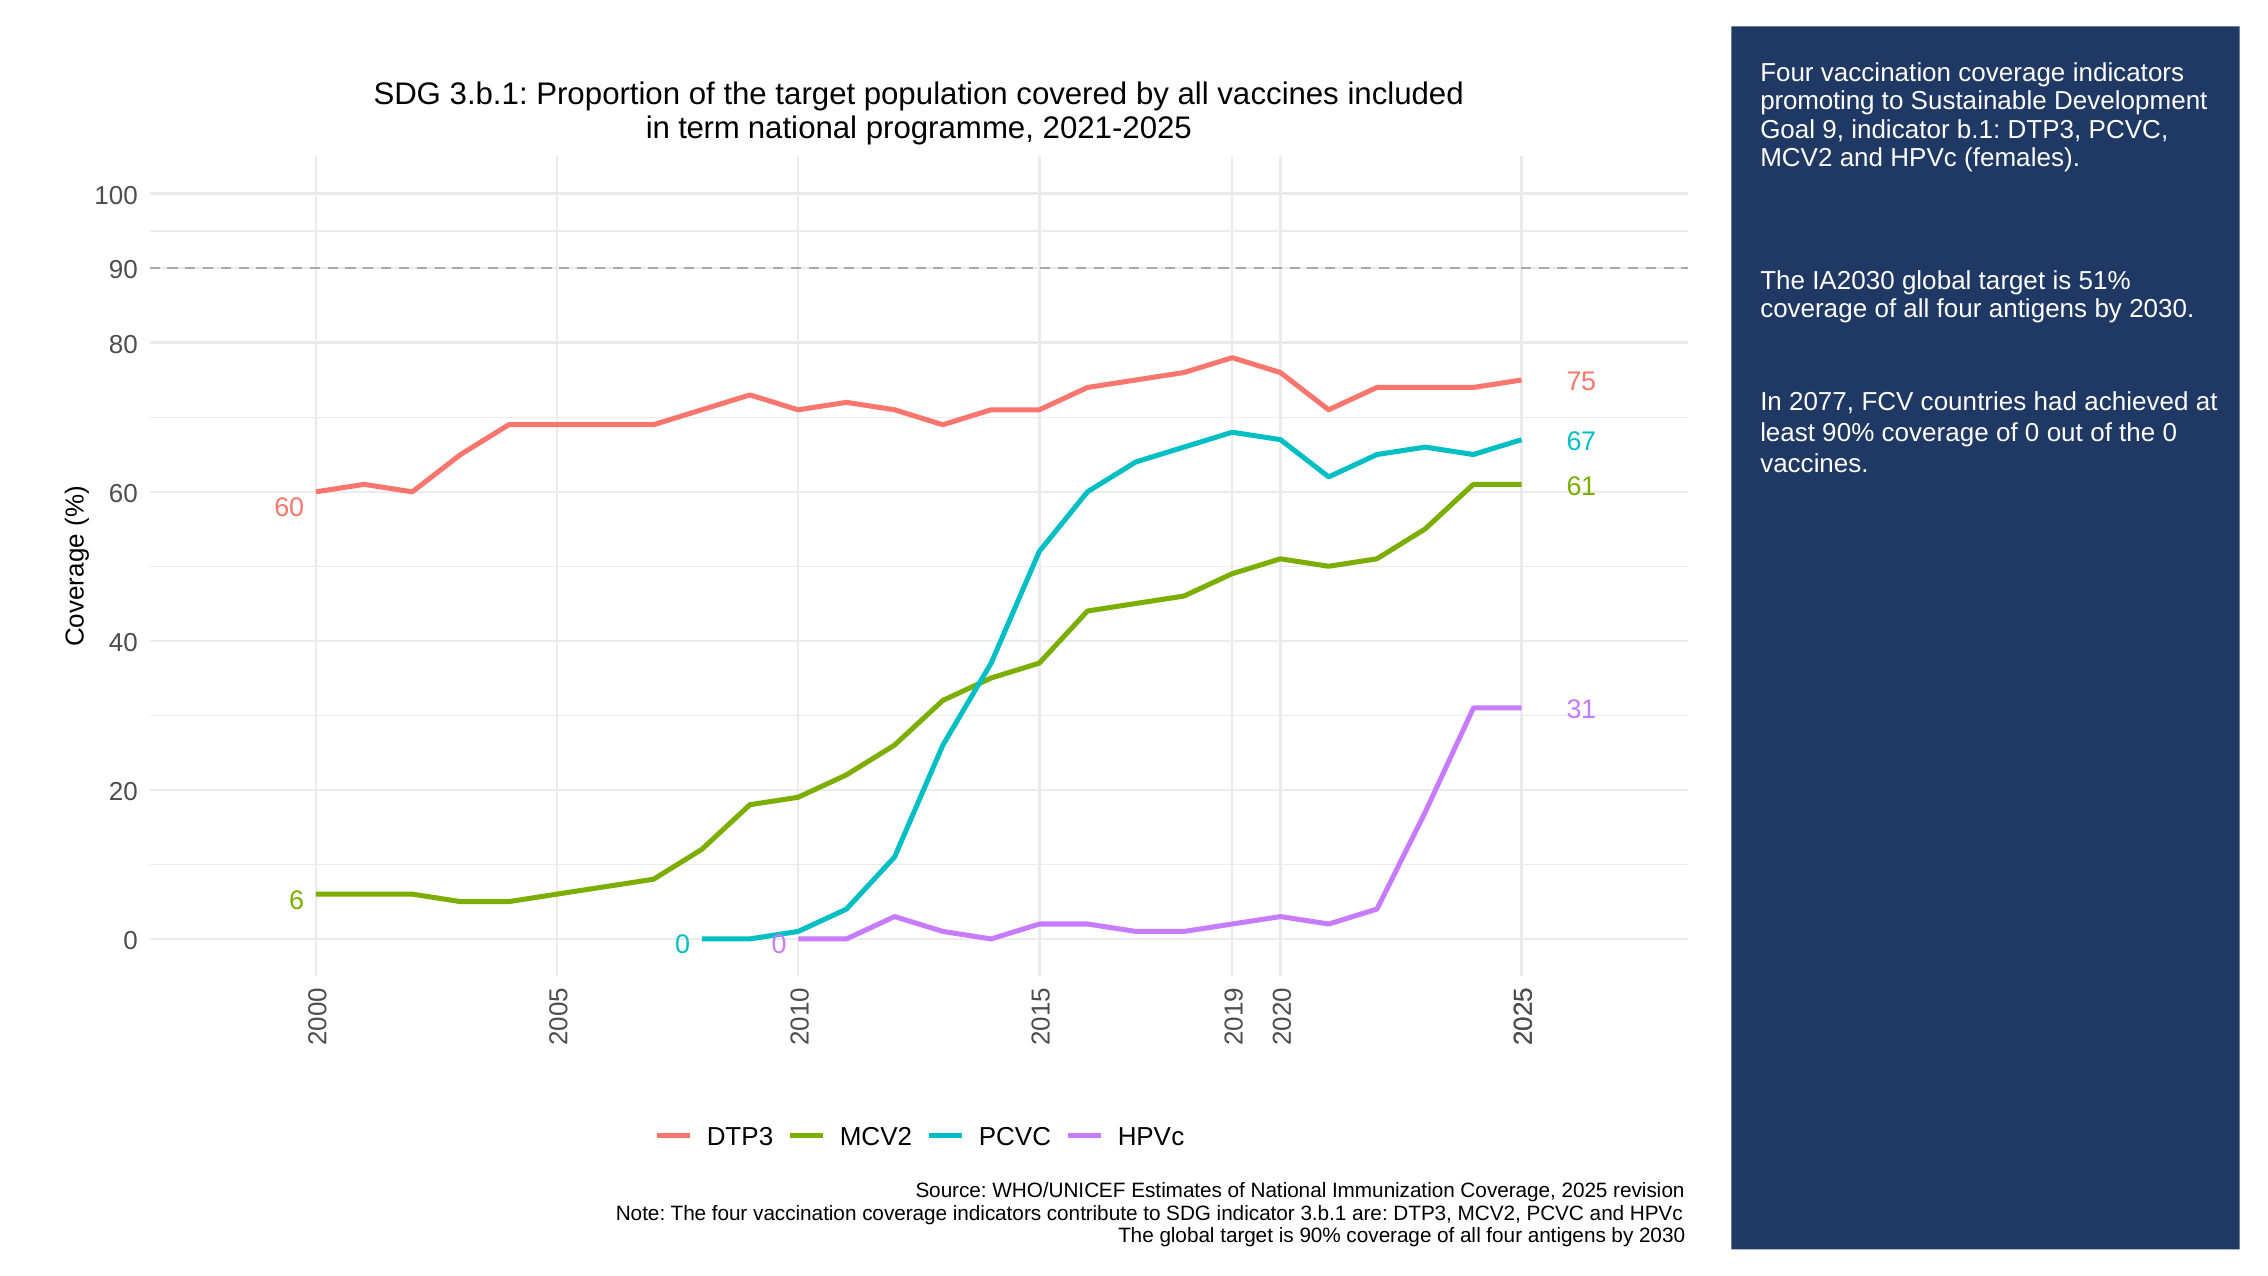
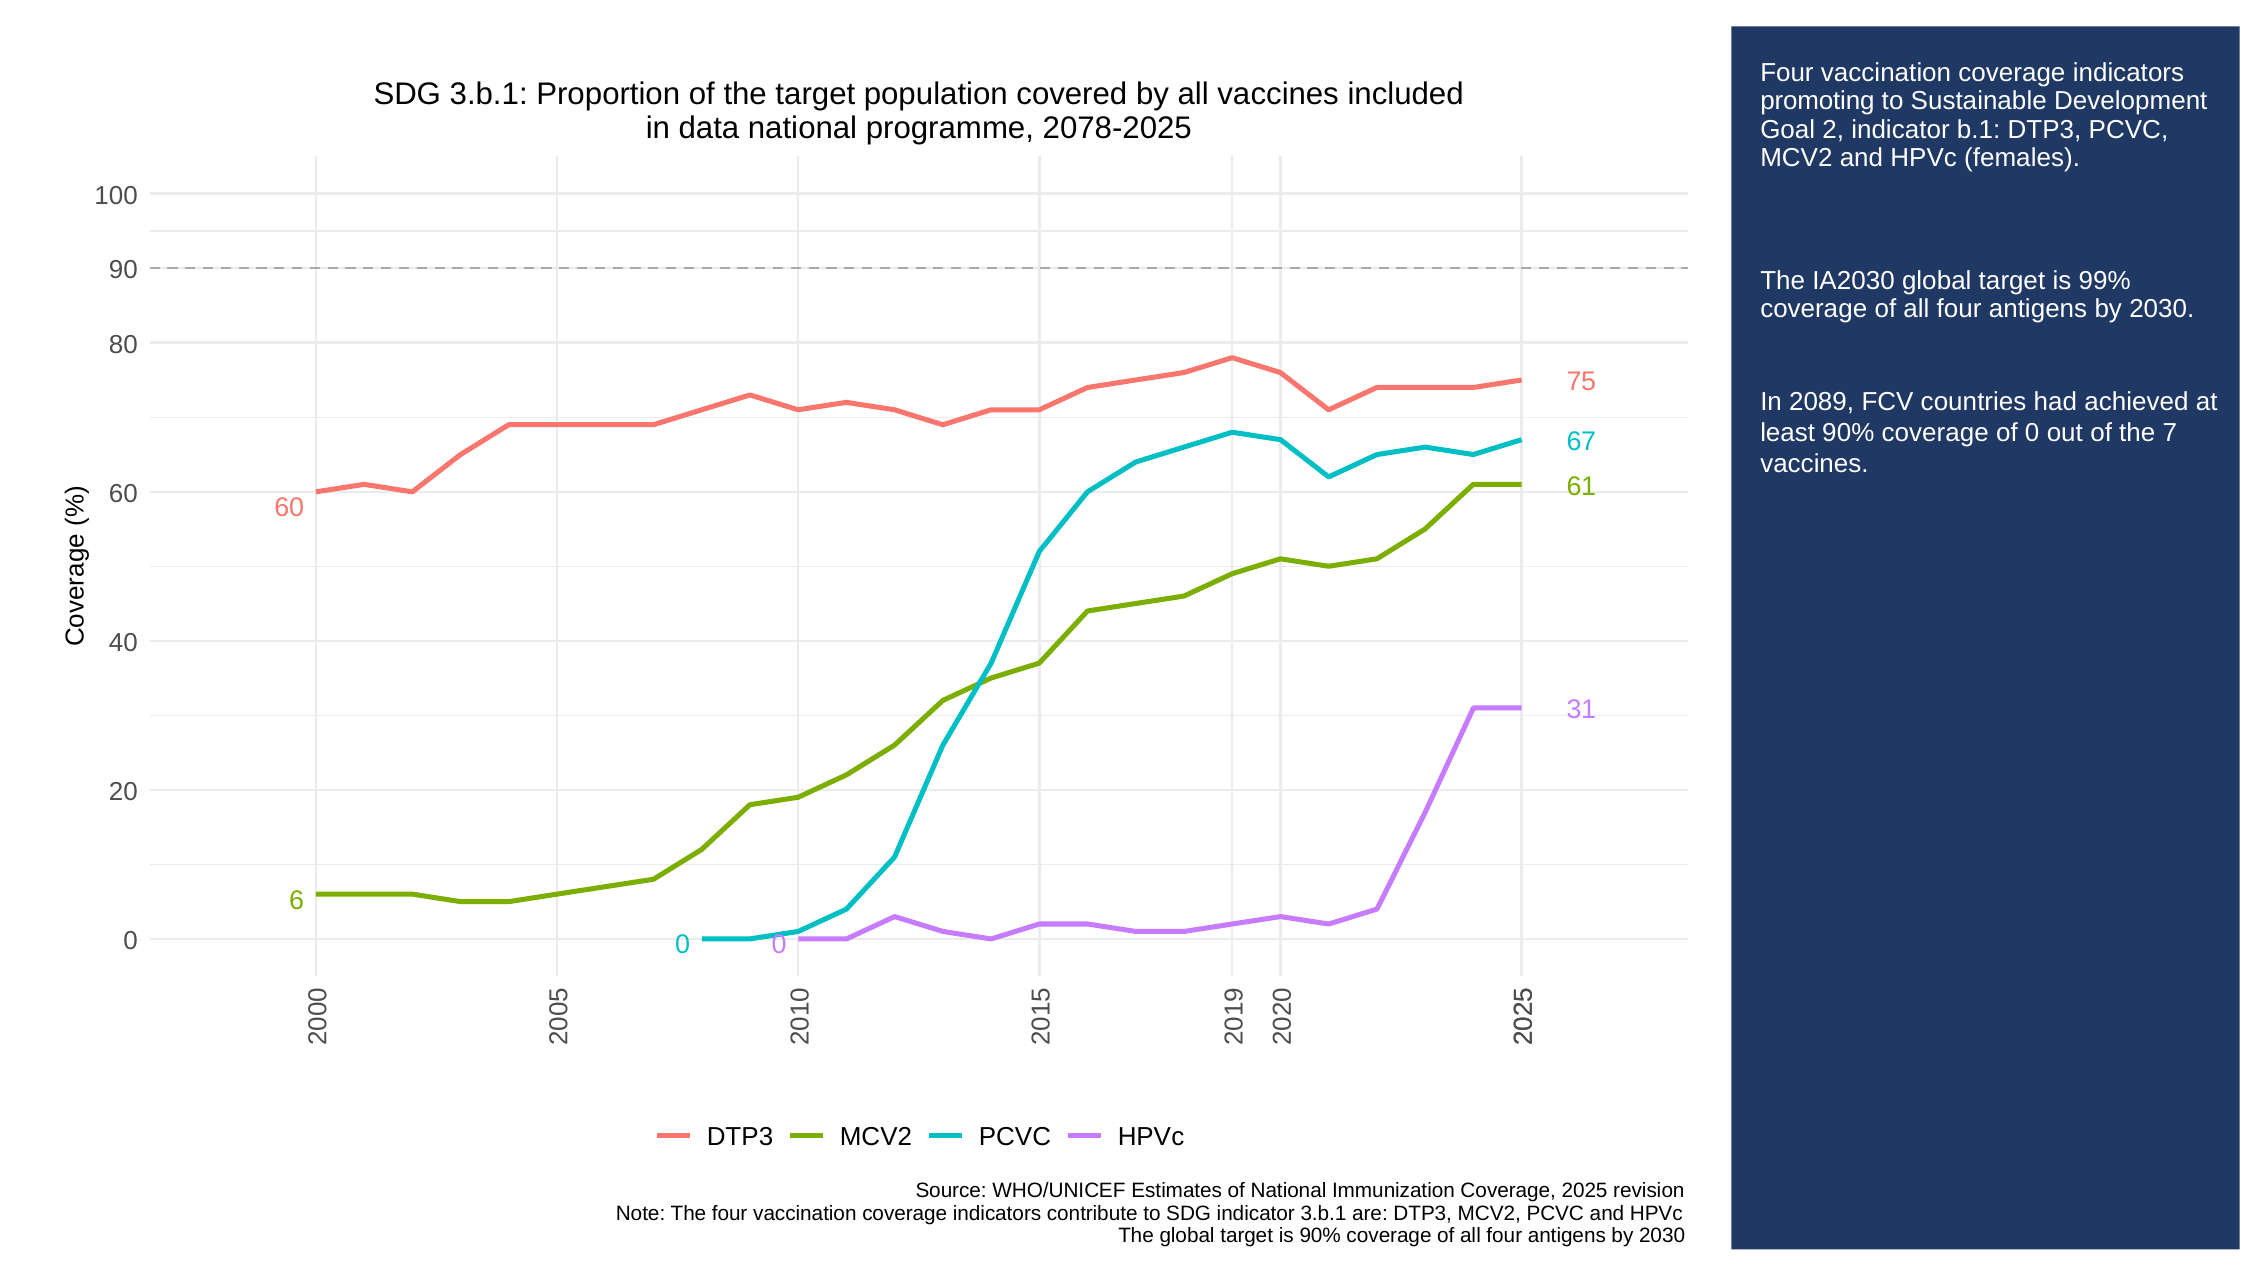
term: term -> data
2021-2025: 2021-2025 -> 2078-2025
Goal 9: 9 -> 2
51%: 51% -> 99%
2077: 2077 -> 2089
the 0: 0 -> 7
